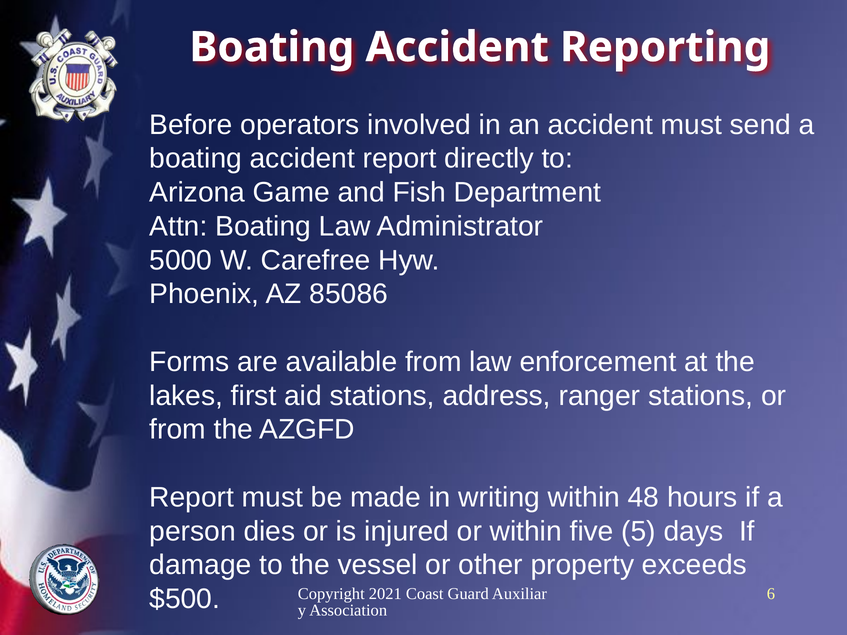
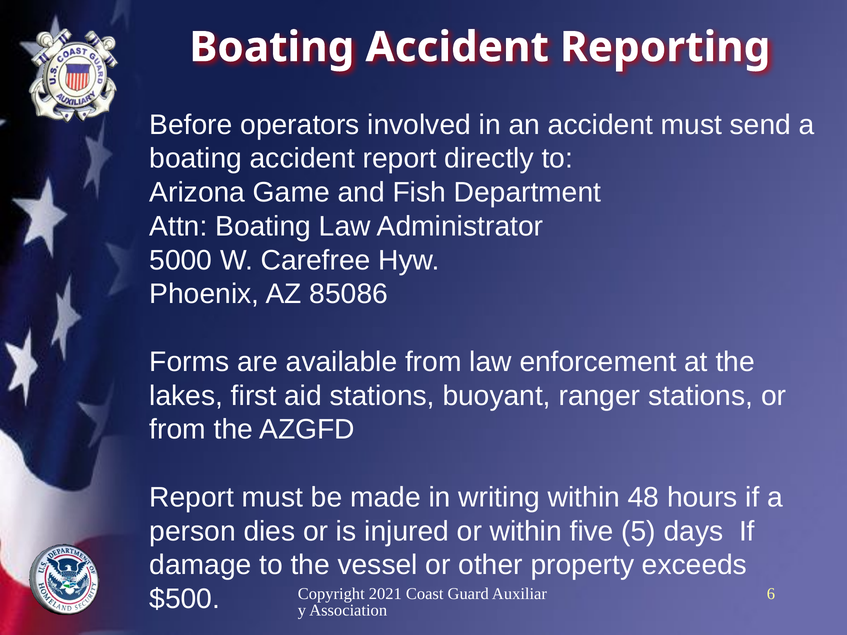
address: address -> buoyant
